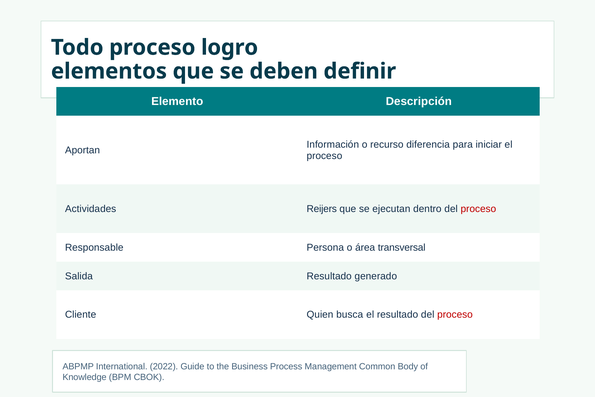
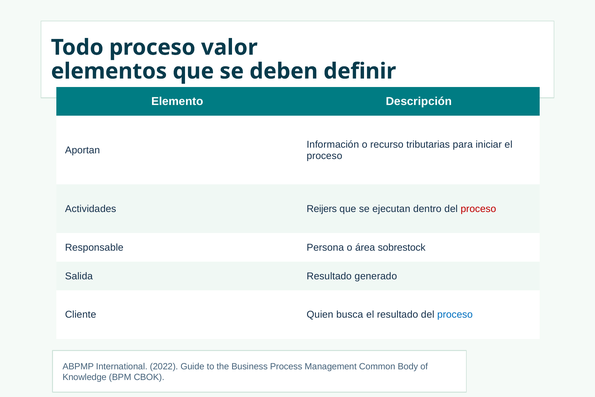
logro: logro -> valor
diferencia: diferencia -> tributarias
transversal: transversal -> sobrestock
proceso at (455, 314) colour: red -> blue
